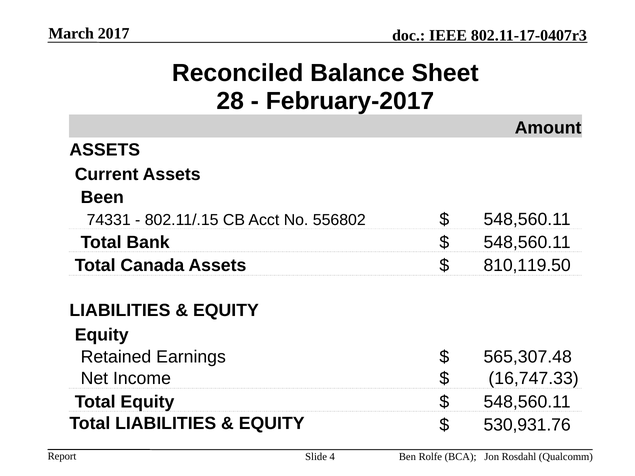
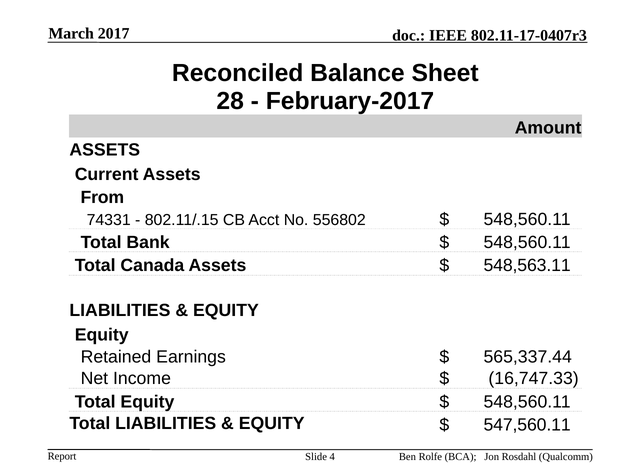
Been: Been -> From
810,119.50: 810,119.50 -> 548,563.11
565,307.48: 565,307.48 -> 565,337.44
530,931.76: 530,931.76 -> 547,560.11
